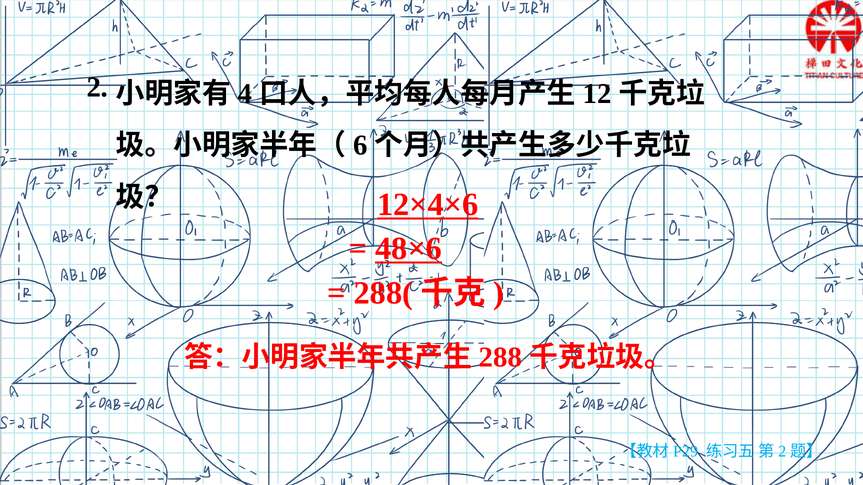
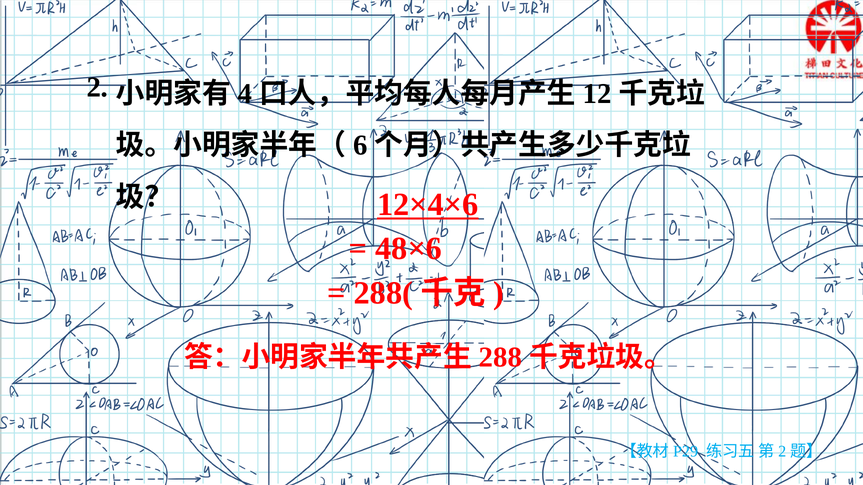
48×6 underline: present -> none
